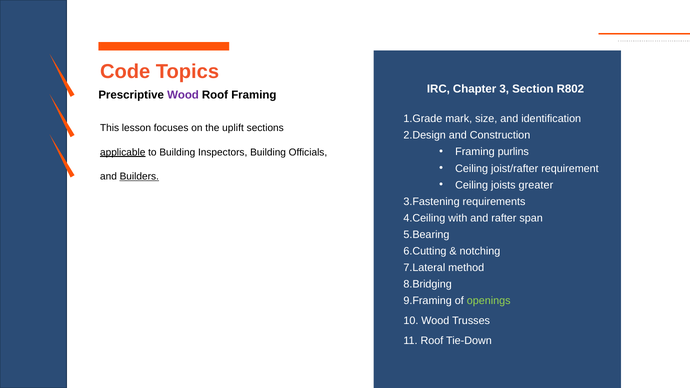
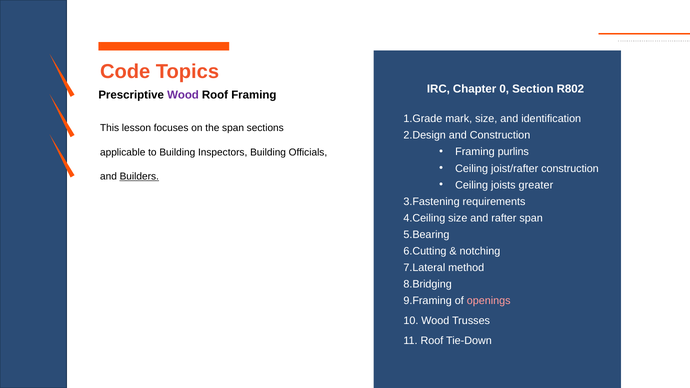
3: 3 -> 0
the uplift: uplift -> span
applicable underline: present -> none
joist/rafter requirement: requirement -> construction
with at (458, 218): with -> size
openings colour: light green -> pink
